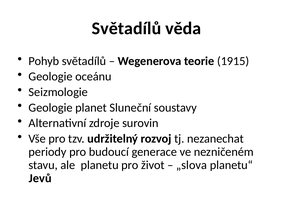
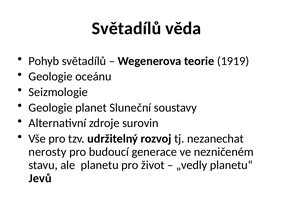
1915: 1915 -> 1919
periody: periody -> nerosty
„slova: „slova -> „vedly
